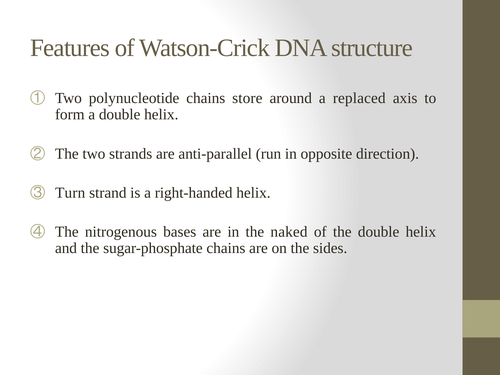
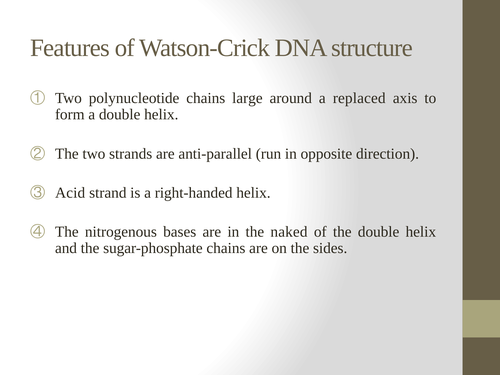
store: store -> large
Turn: Turn -> Acid
